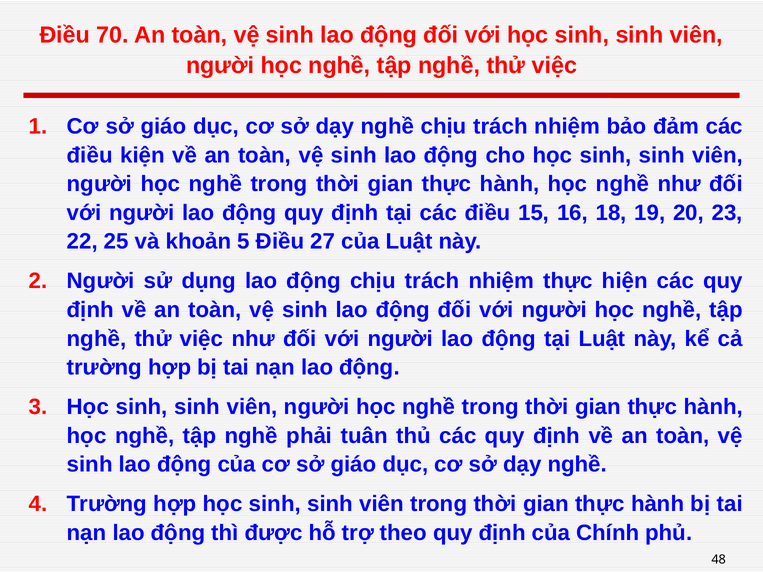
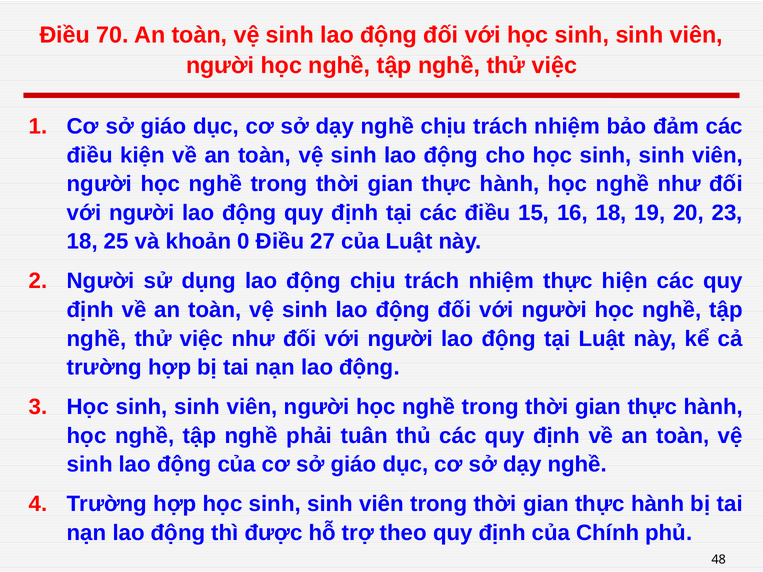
22 at (82, 242): 22 -> 18
5: 5 -> 0
